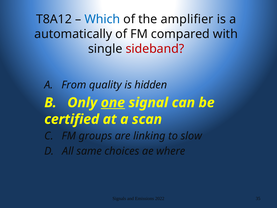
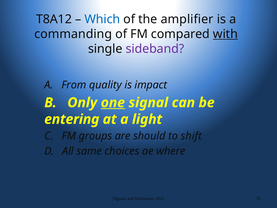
automatically: automatically -> commanding
with underline: none -> present
sideband colour: red -> purple
hidden: hidden -> impact
certified: certified -> entering
scan: scan -> light
linking: linking -> should
slow: slow -> shift
